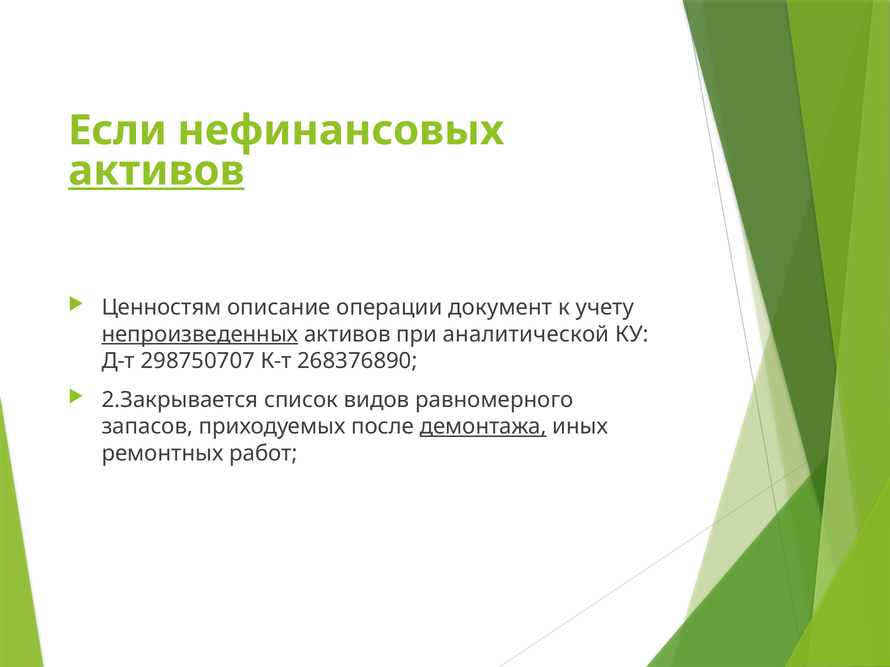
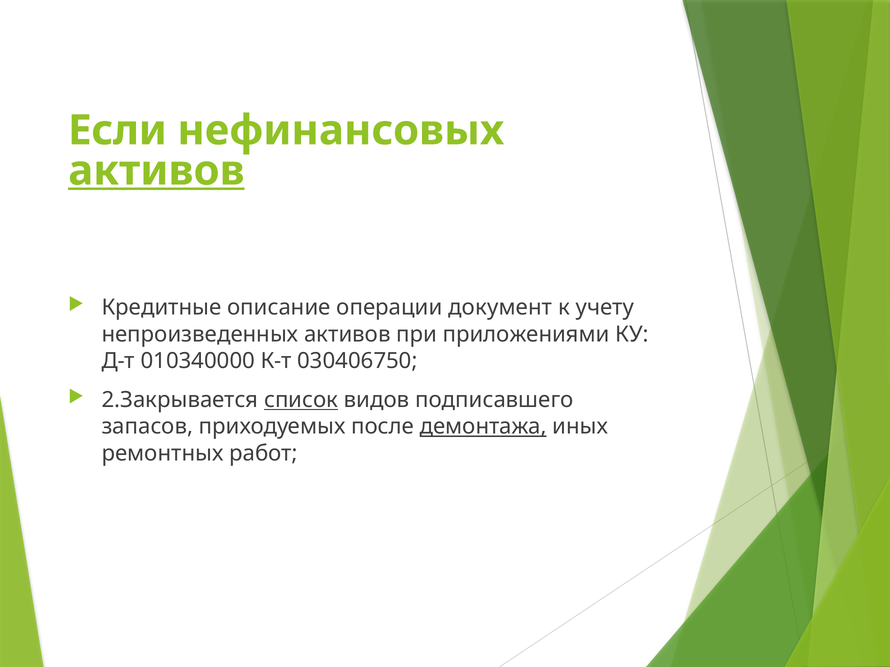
Ценностям: Ценностям -> Кредитные
непроизведенных underline: present -> none
аналитической: аналитической -> приложениями
298750707: 298750707 -> 010340000
268376890: 268376890 -> 030406750
список underline: none -> present
равномерного: равномерного -> подписавшего
